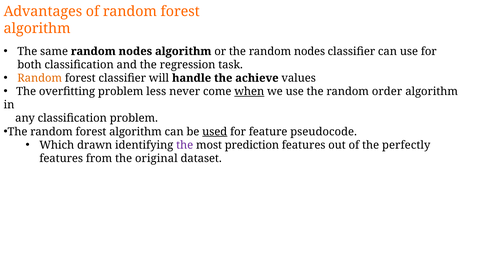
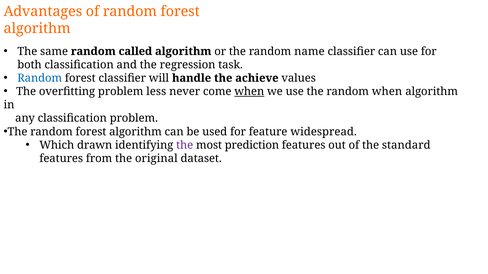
same random nodes: nodes -> called
the random nodes: nodes -> name
Random at (40, 78) colour: orange -> blue
random order: order -> when
used underline: present -> none
pseudocode: pseudocode -> widespread
perfectly: perfectly -> standard
